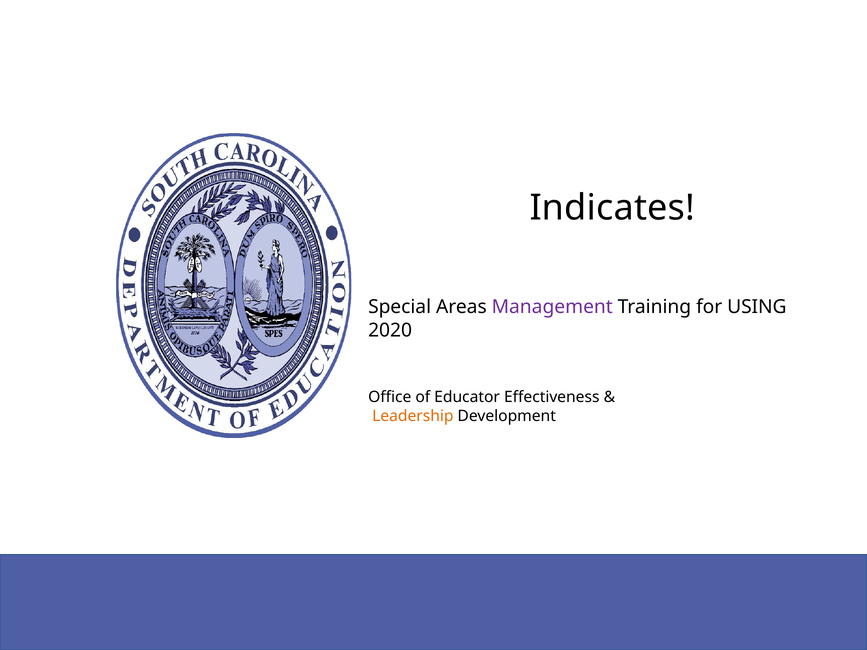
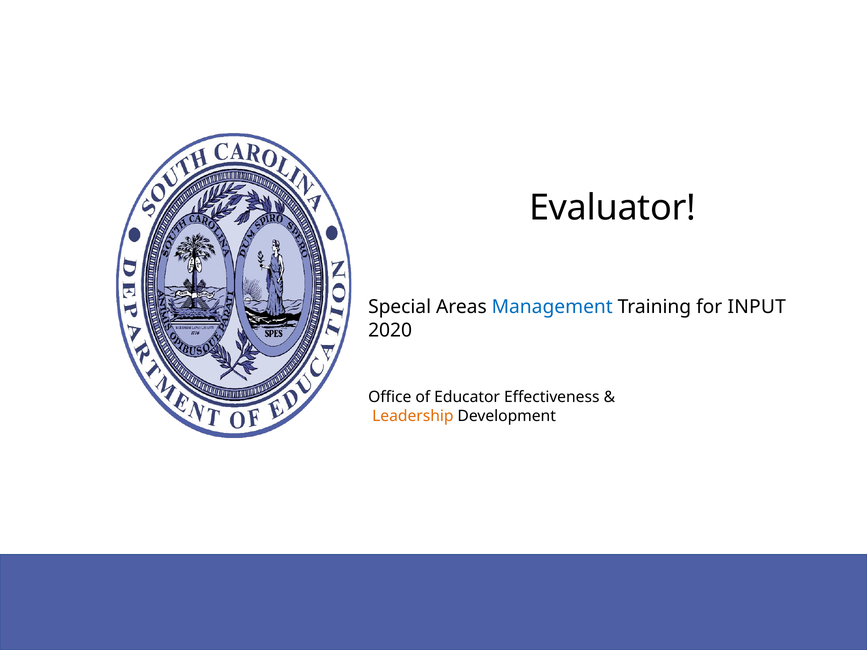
Indicates: Indicates -> Evaluator
Management colour: purple -> blue
USING: USING -> INPUT
